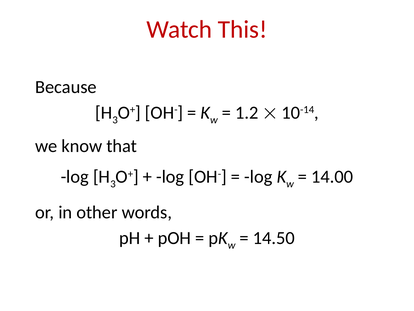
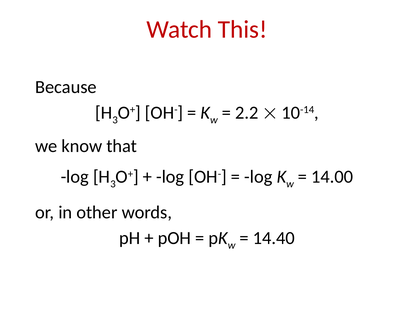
1.2: 1.2 -> 2.2
14.50: 14.50 -> 14.40
